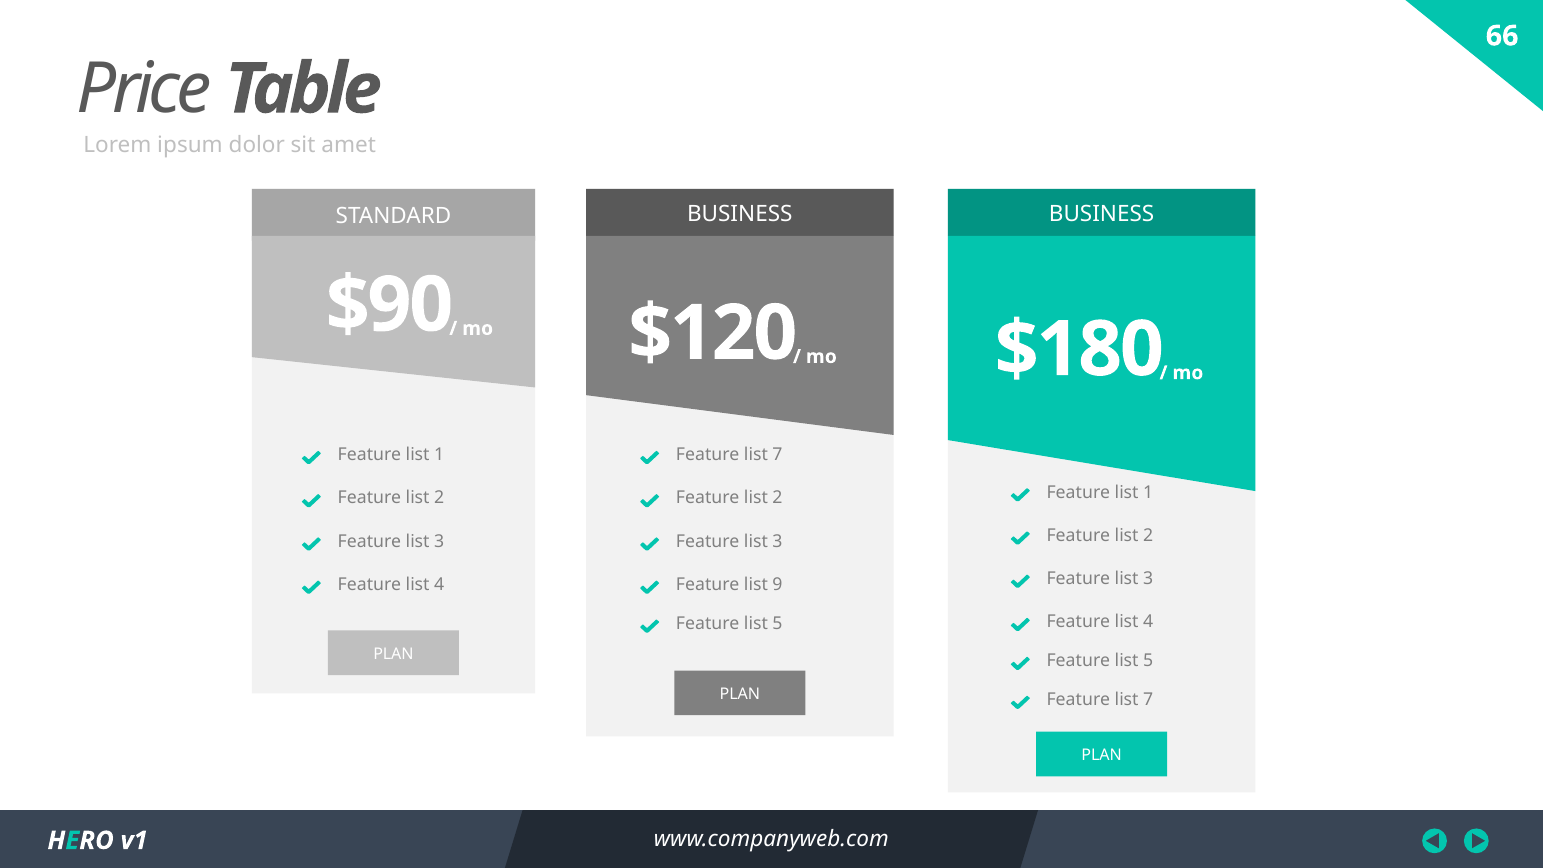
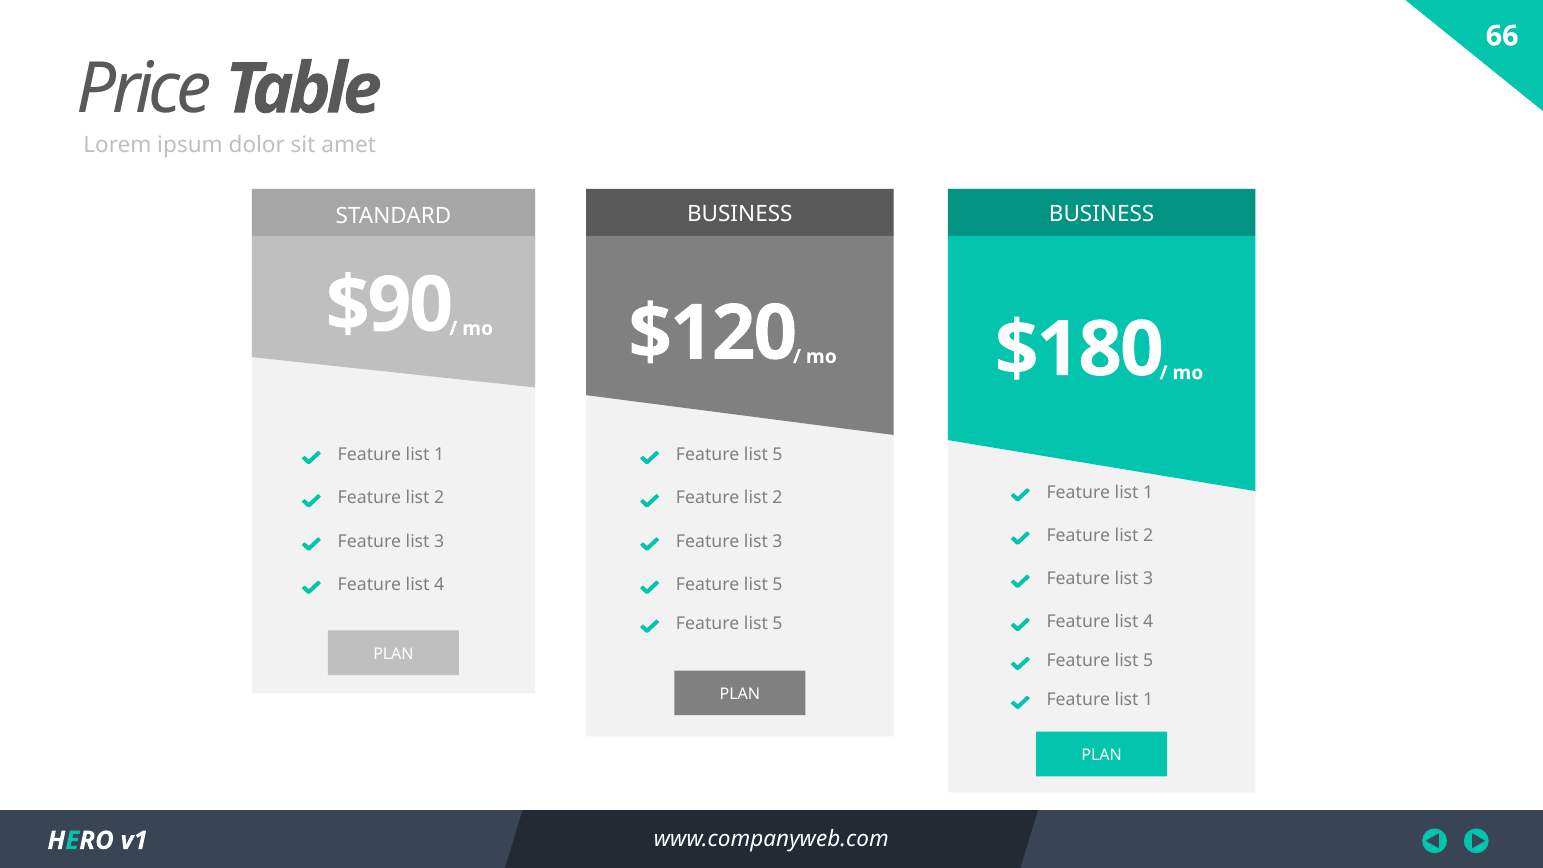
7 at (778, 455): 7 -> 5
9 at (778, 585): 9 -> 5
7 at (1148, 700): 7 -> 1
